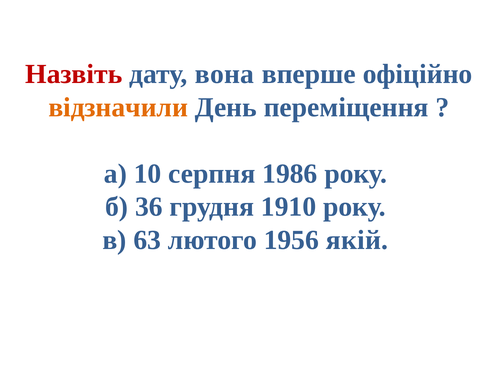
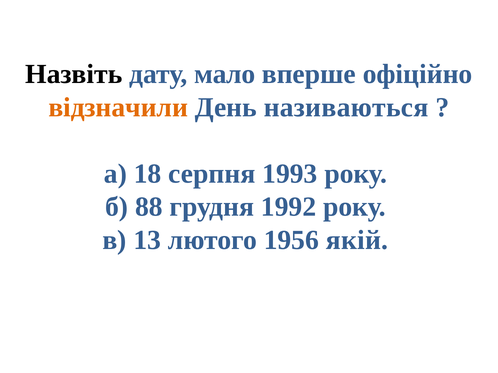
Назвіть colour: red -> black
вона: вона -> мало
переміщення: переміщення -> називаються
10: 10 -> 18
1986: 1986 -> 1993
36: 36 -> 88
1910: 1910 -> 1992
63: 63 -> 13
